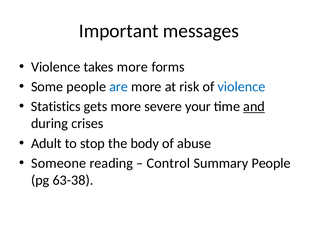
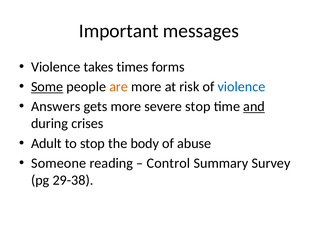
takes more: more -> times
Some underline: none -> present
are colour: blue -> orange
Statistics: Statistics -> Answers
severe your: your -> stop
Summary People: People -> Survey
63-38: 63-38 -> 29-38
